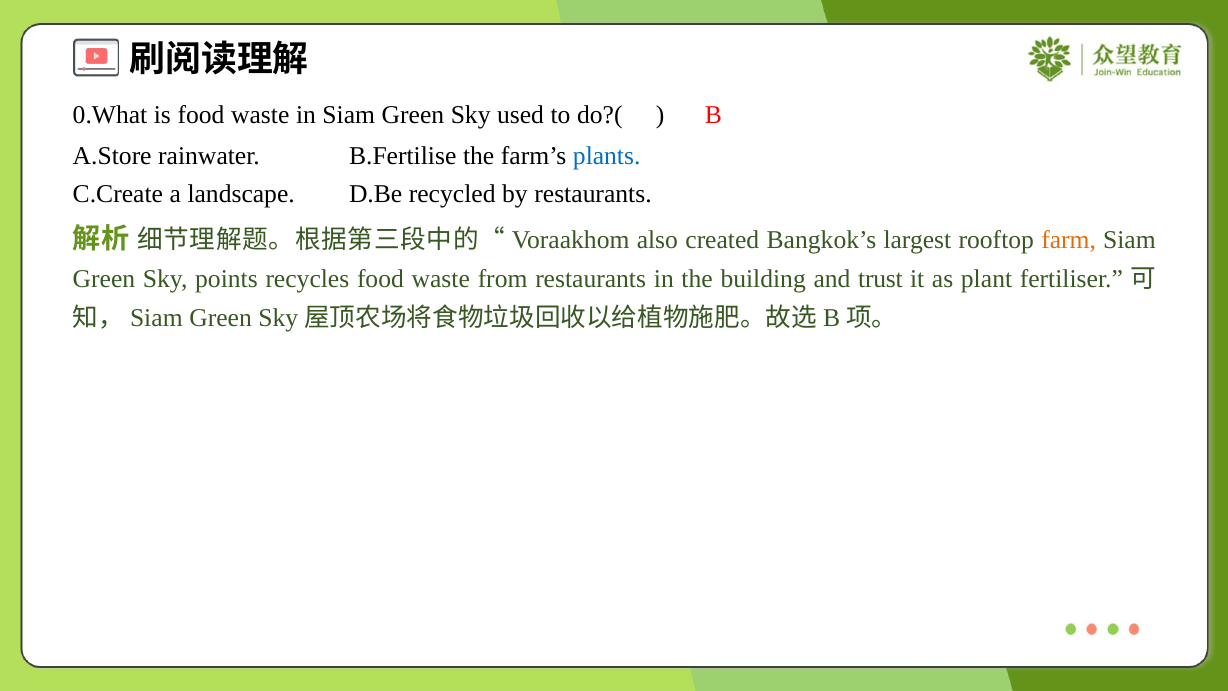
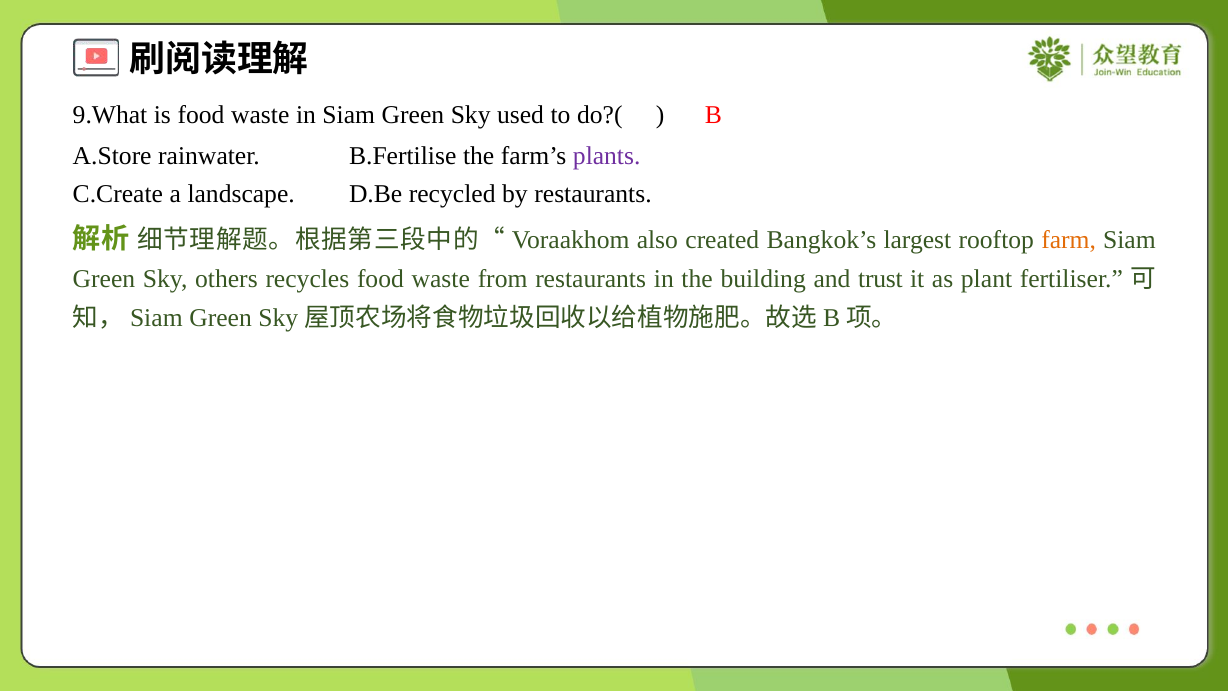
0.What: 0.What -> 9.What
plants colour: blue -> purple
points: points -> others
